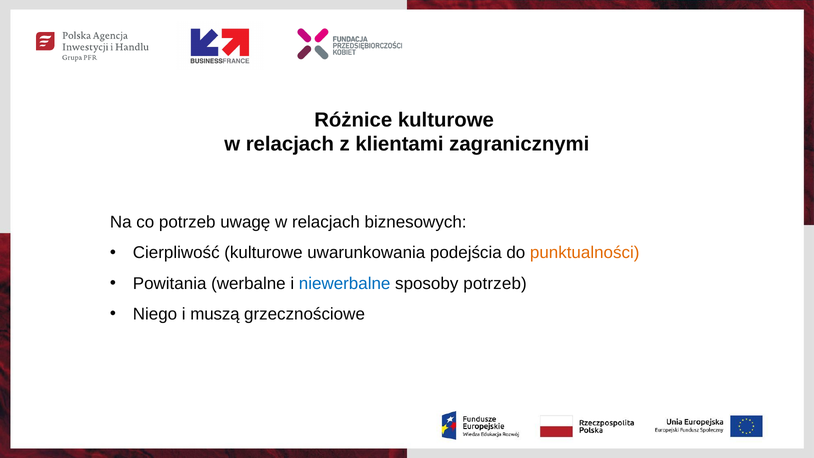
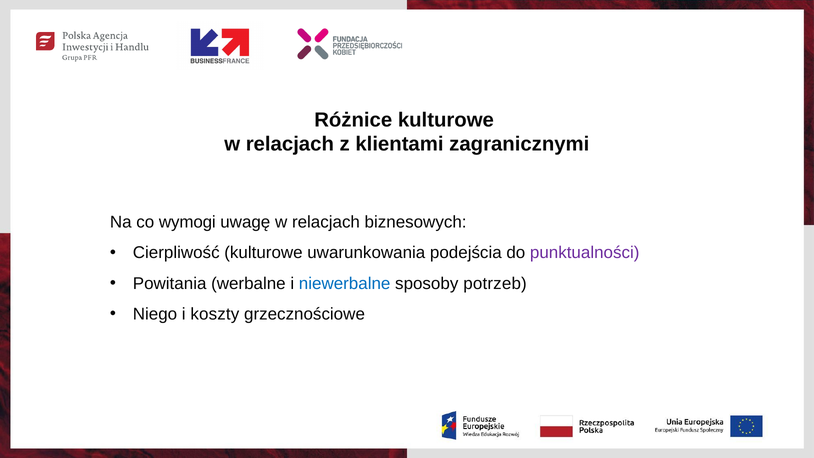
co potrzeb: potrzeb -> wymogi
punktualności colour: orange -> purple
muszą: muszą -> koszty
